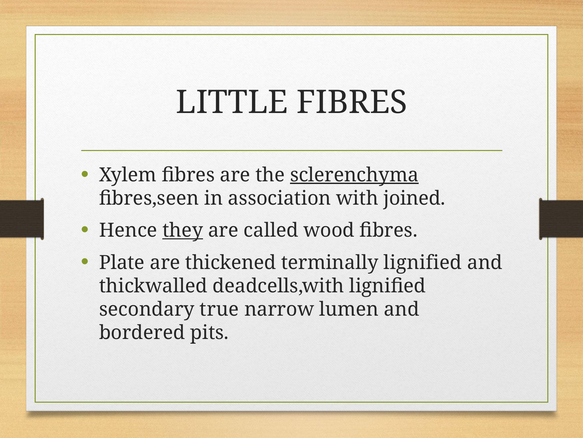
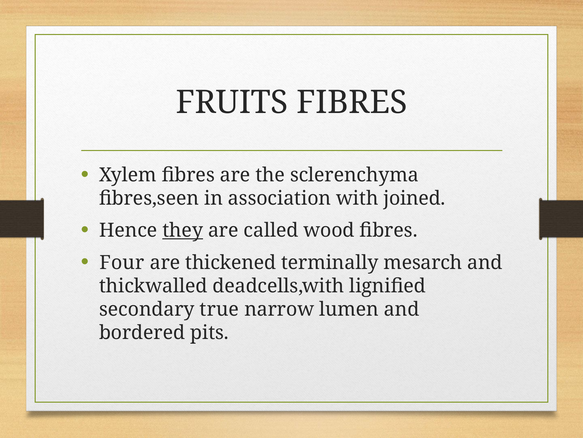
LITTLE: LITTLE -> FRUITS
sclerenchyma underline: present -> none
Plate: Plate -> Four
terminally lignified: lignified -> mesarch
